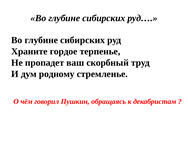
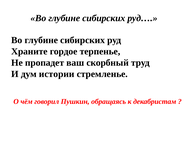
родному: родному -> истории
